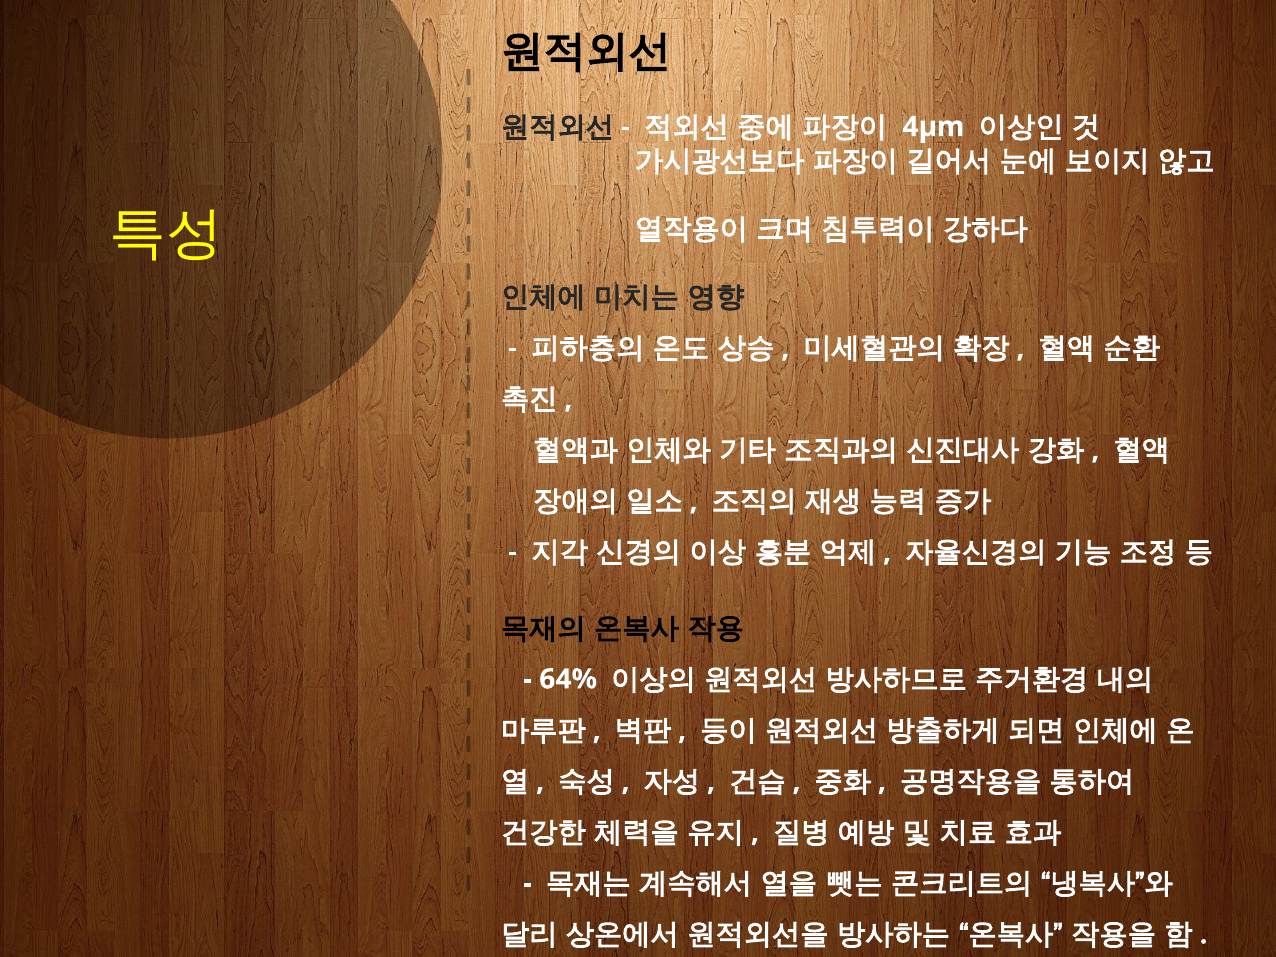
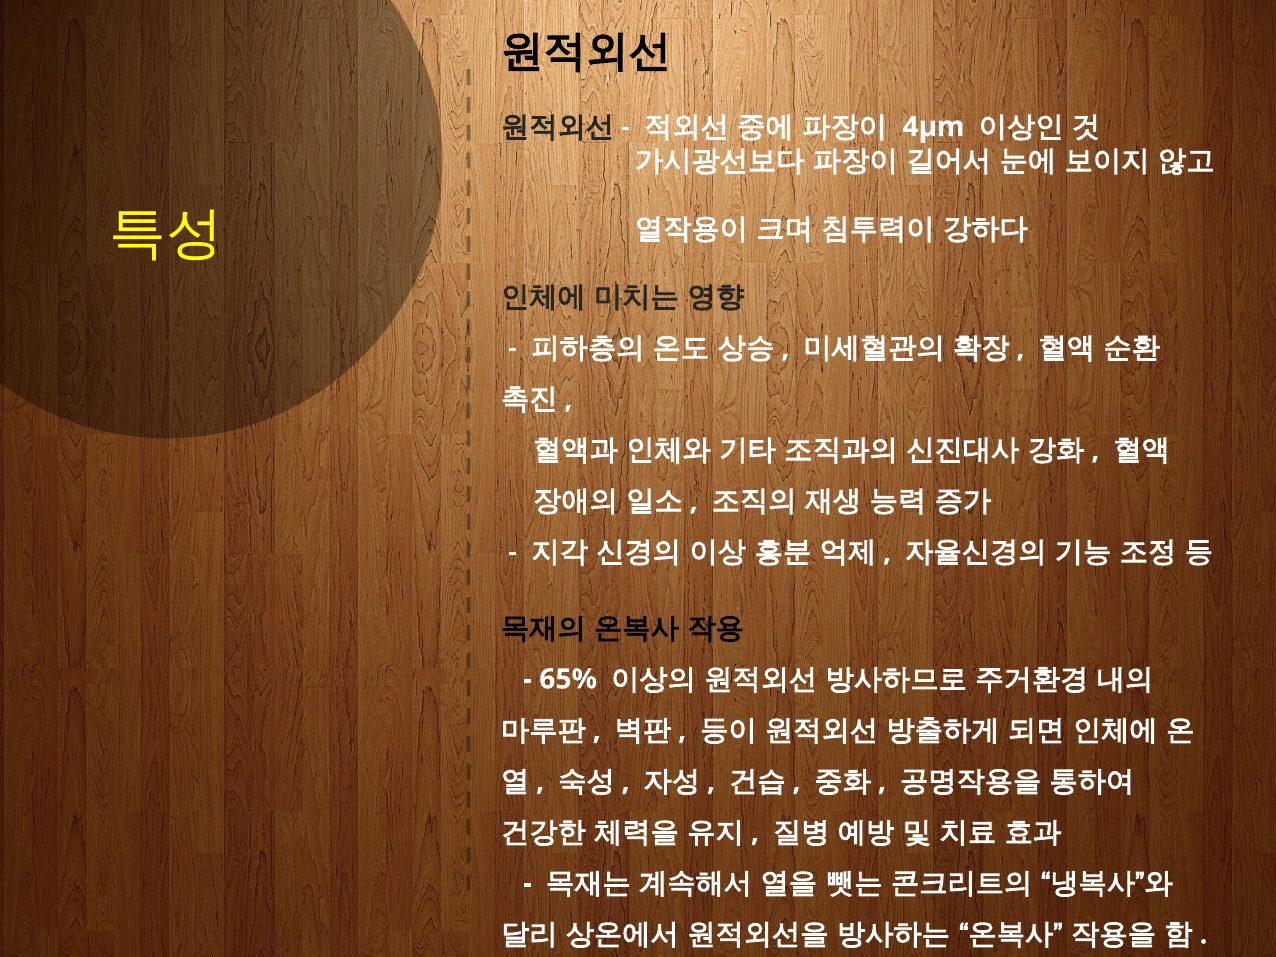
64%: 64% -> 65%
